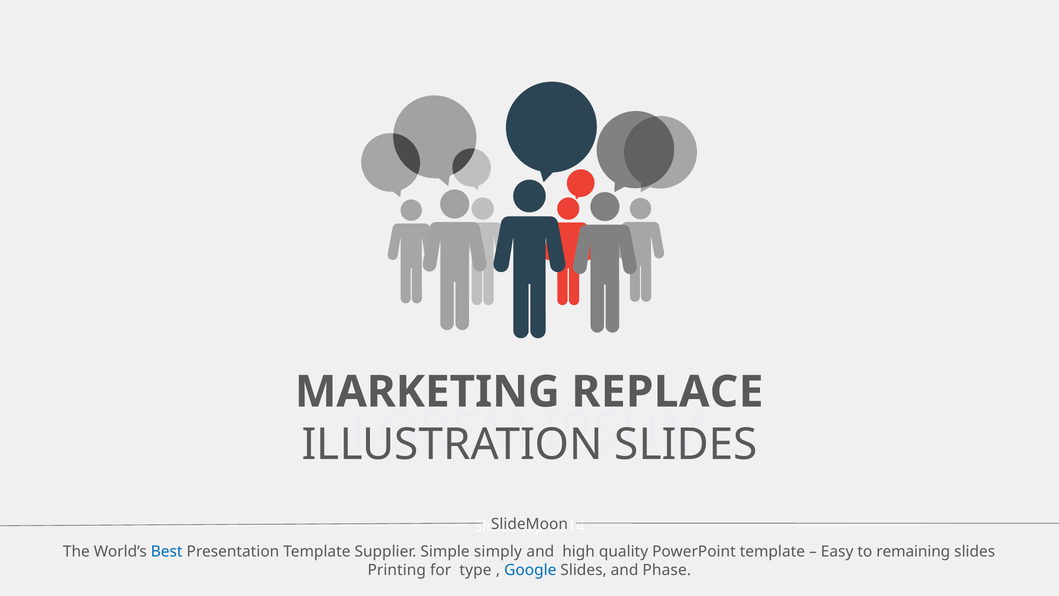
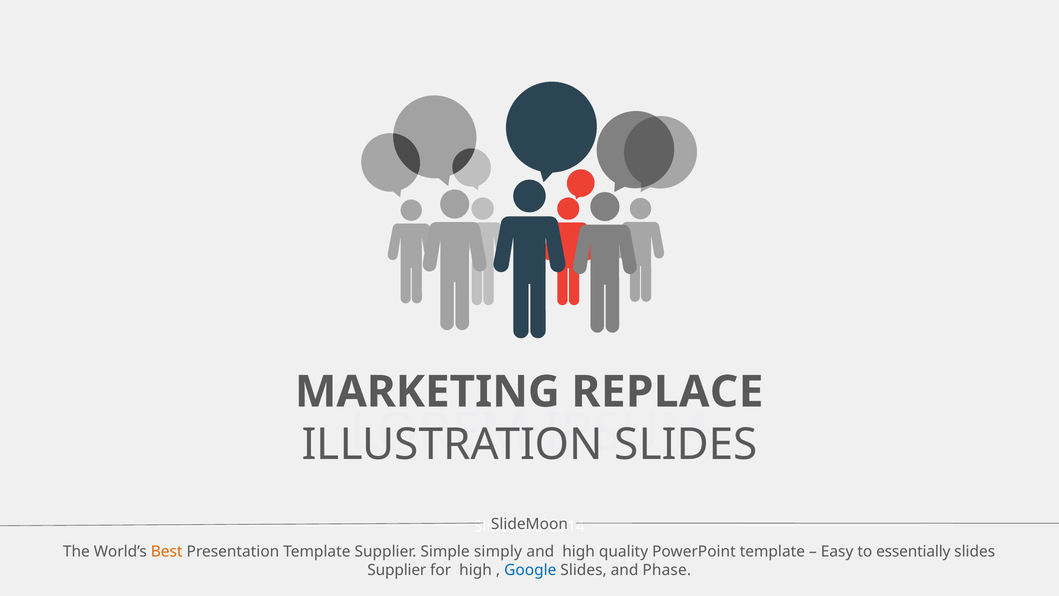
Best colour: blue -> orange
remaining: remaining -> essentially
Printing at (397, 570): Printing -> Supplier
for type: type -> high
